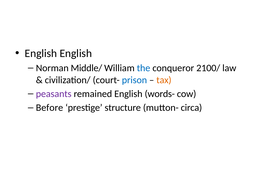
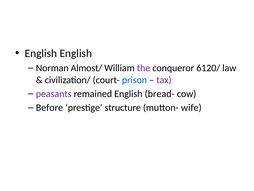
Middle/: Middle/ -> Almost/
the colour: blue -> purple
2100/: 2100/ -> 6120/
tax colour: orange -> purple
words-: words- -> bread-
circa: circa -> wife
